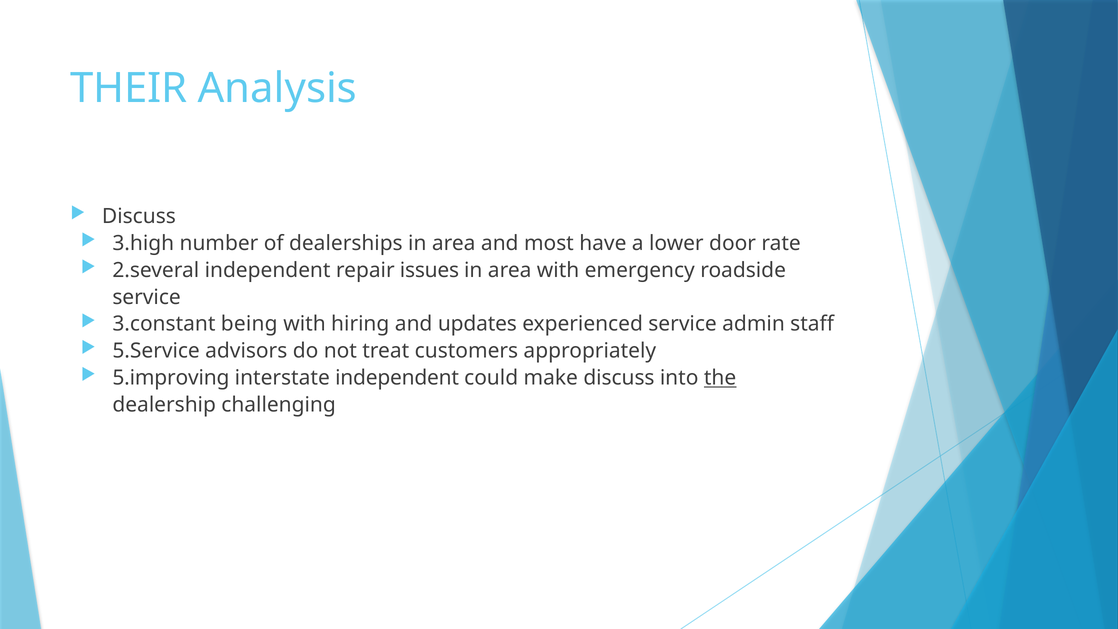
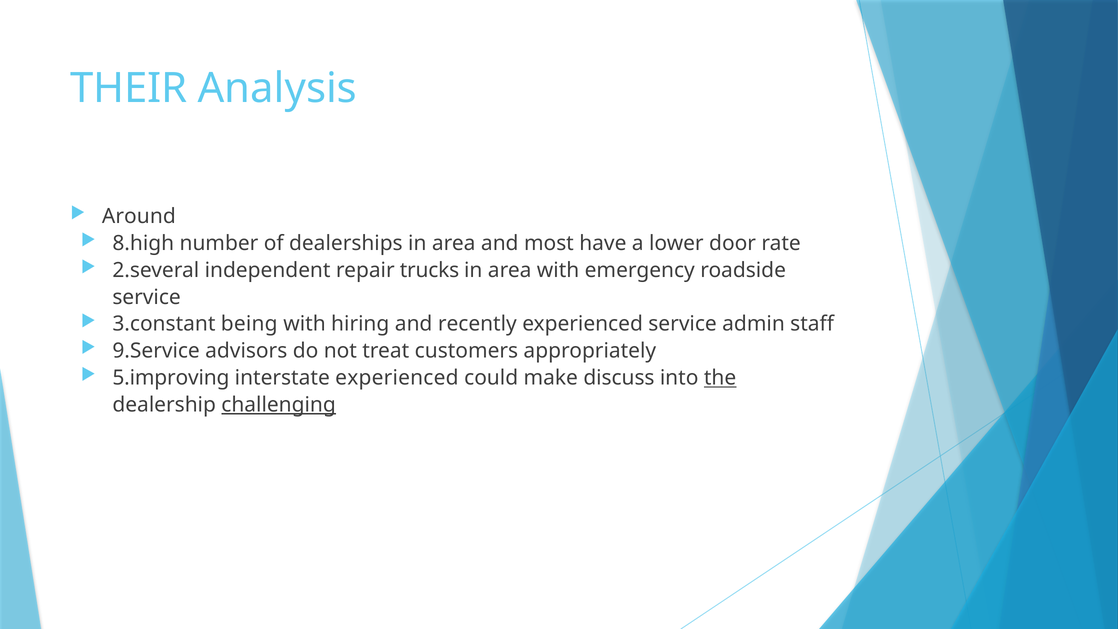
Discuss at (139, 216): Discuss -> Around
3.high: 3.high -> 8.high
issues: issues -> trucks
updates: updates -> recently
5.Service: 5.Service -> 9.Service
interstate independent: independent -> experienced
challenging underline: none -> present
